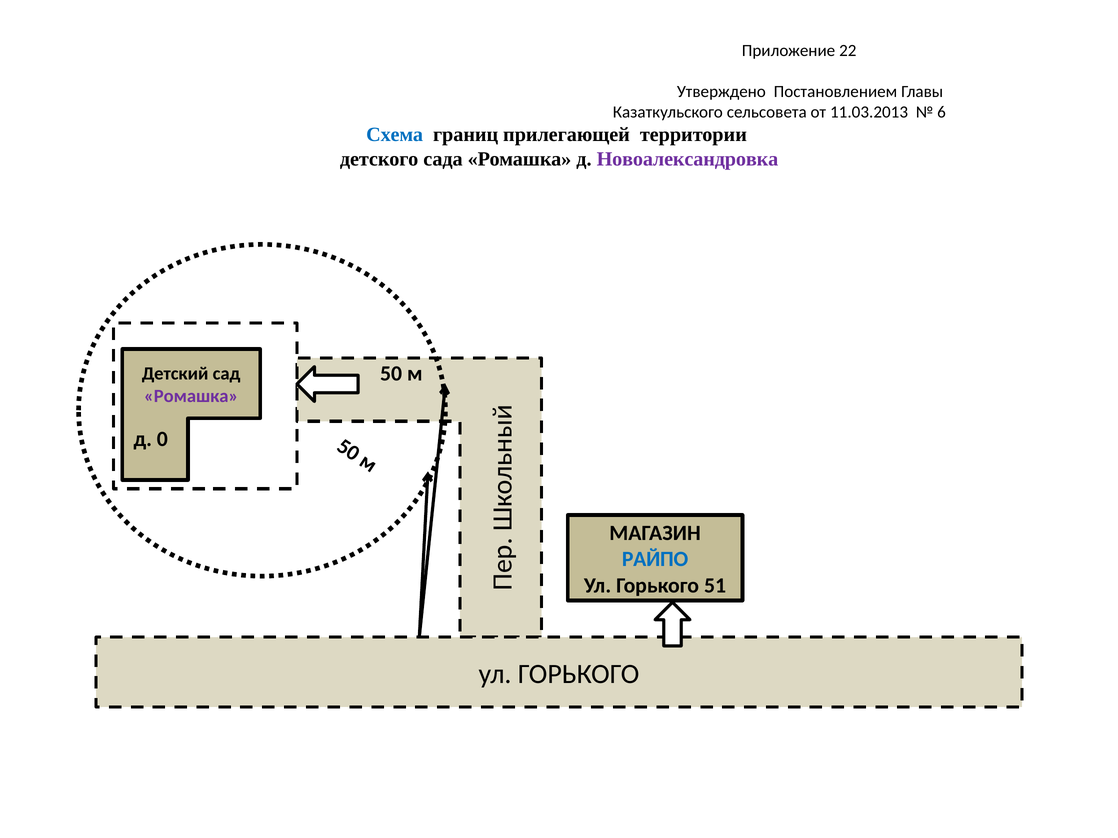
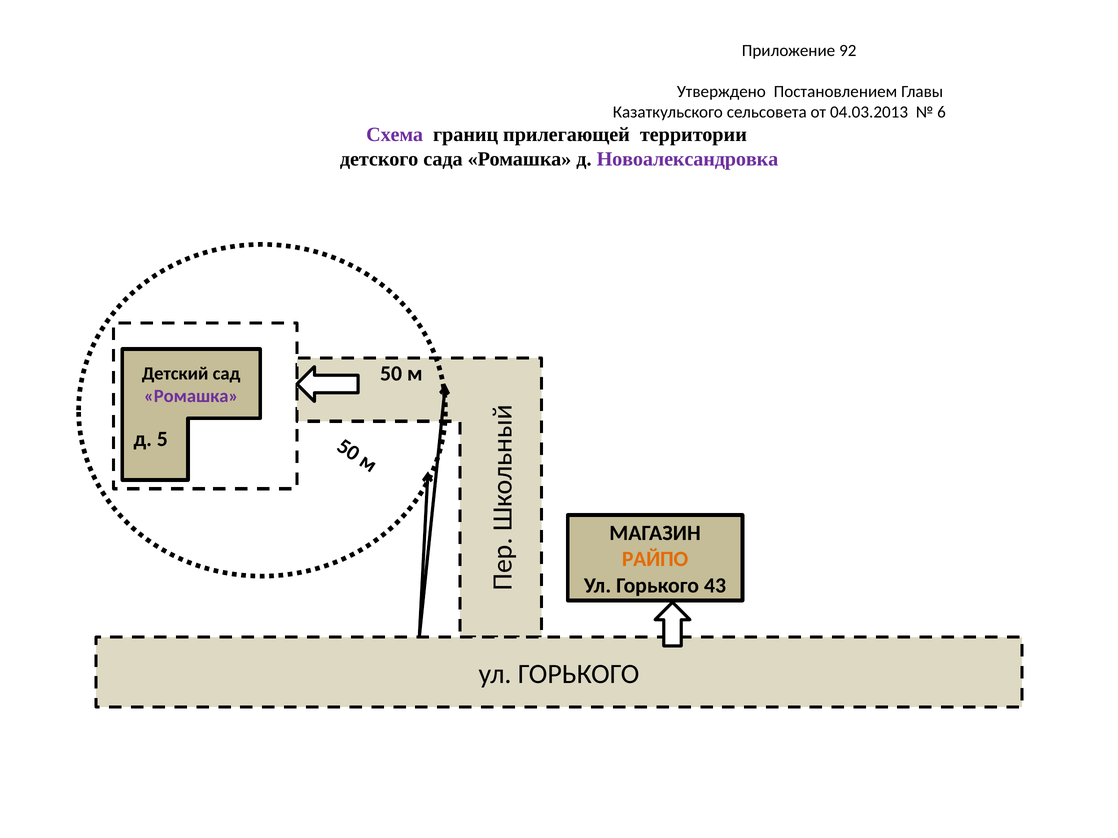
22: 22 -> 92
11.03.2013: 11.03.2013 -> 04.03.2013
Схема colour: blue -> purple
д 0: 0 -> 5
РАЙПО colour: blue -> orange
51: 51 -> 43
